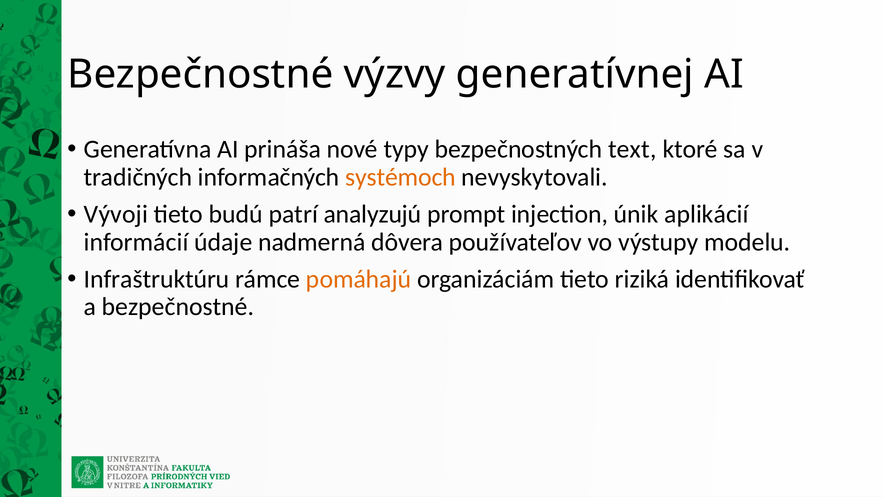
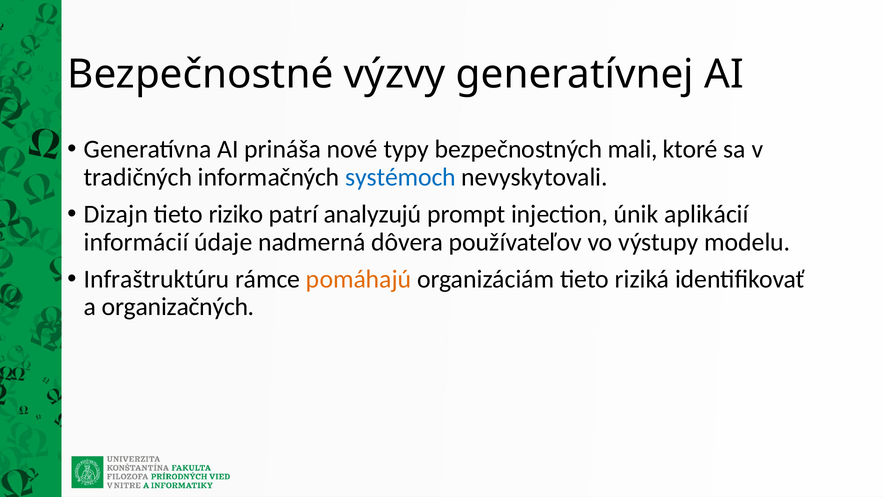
text: text -> mali
systémoch colour: orange -> blue
Vývoji: Vývoji -> Dizajn
budú: budú -> riziko
a bezpečnostné: bezpečnostné -> organizačných
